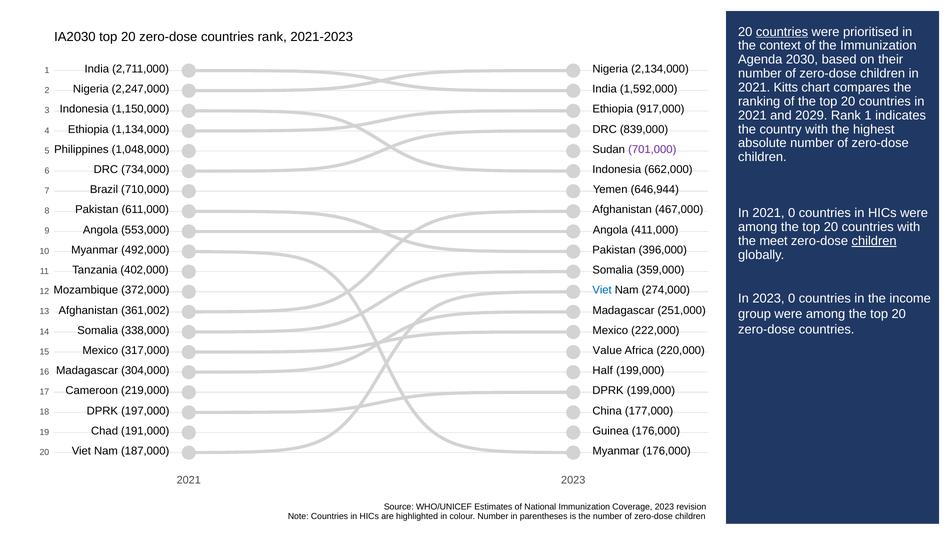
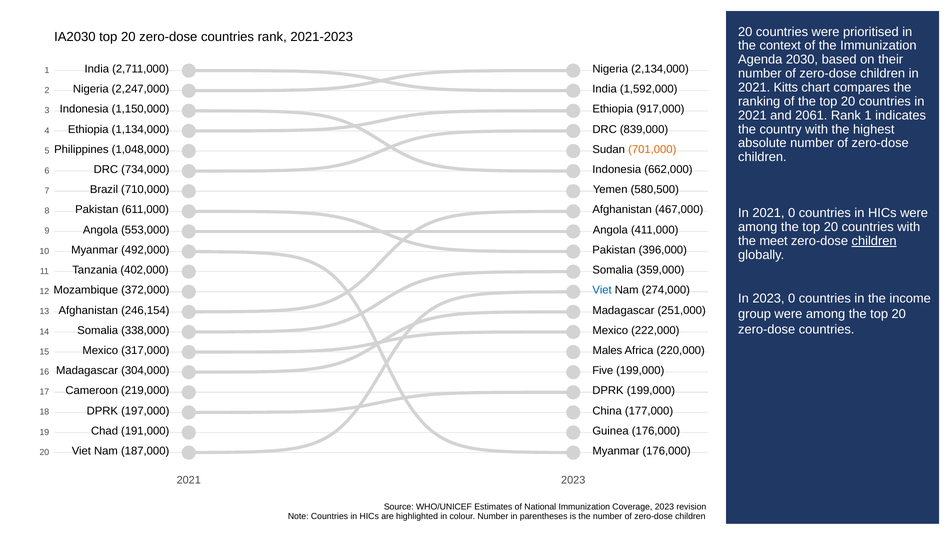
countries at (782, 32) underline: present -> none
2029: 2029 -> 2061
701,000 colour: purple -> orange
646,944: 646,944 -> 580,500
361,002: 361,002 -> 246,154
Value: Value -> Males
Half: Half -> Five
